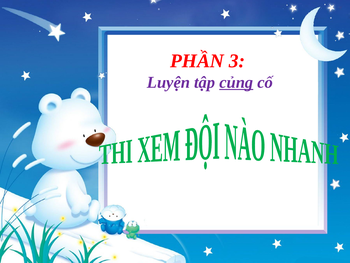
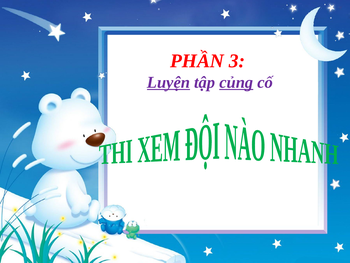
Luyện underline: none -> present
